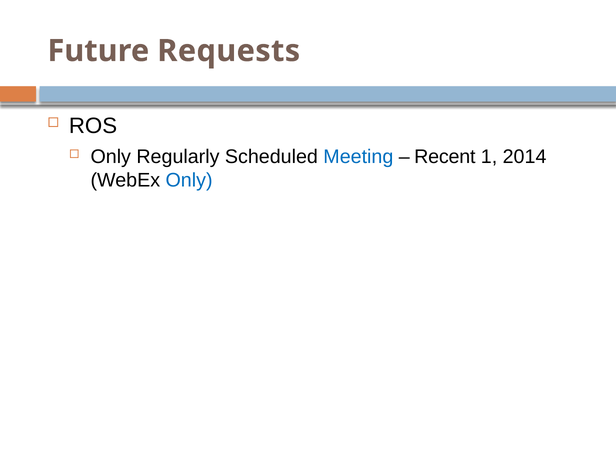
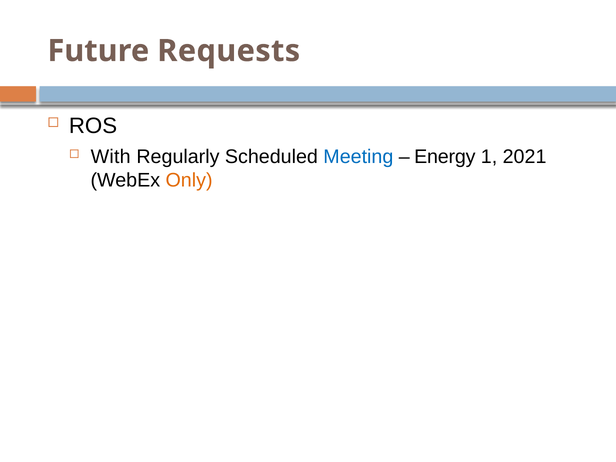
Only at (111, 157): Only -> With
Recent: Recent -> Energy
2014: 2014 -> 2021
Only at (189, 180) colour: blue -> orange
